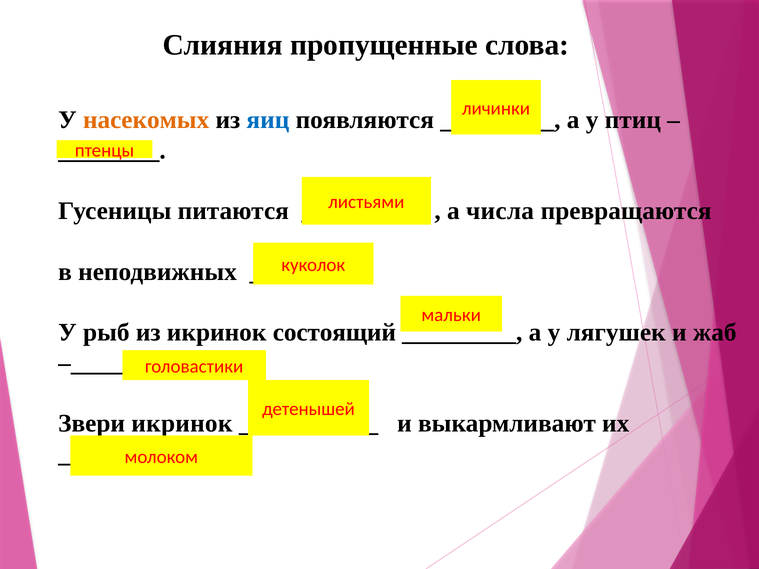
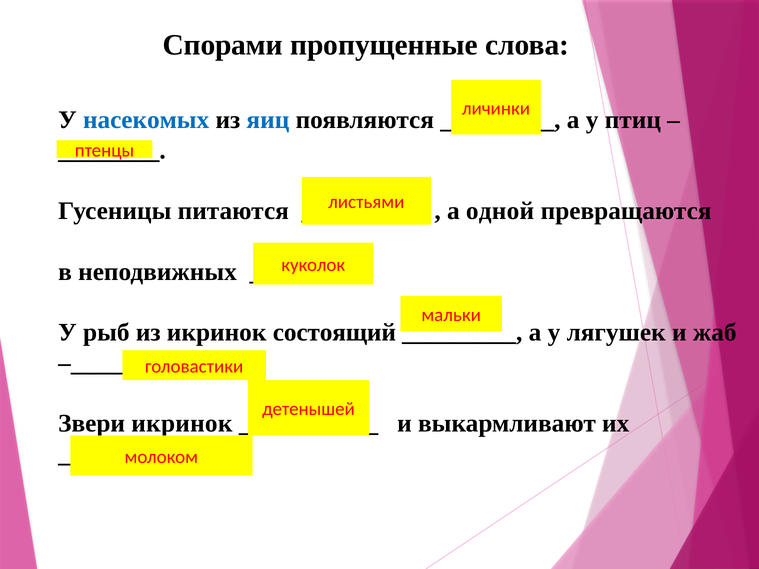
Слияния: Слияния -> Спорами
насекомых colour: orange -> blue
числа: числа -> одной
